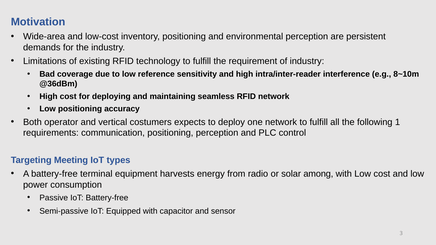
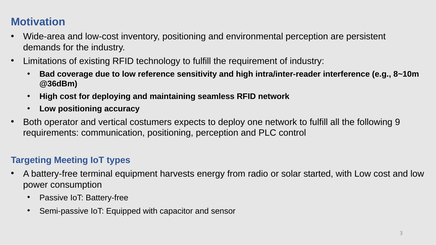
1: 1 -> 9
among: among -> started
